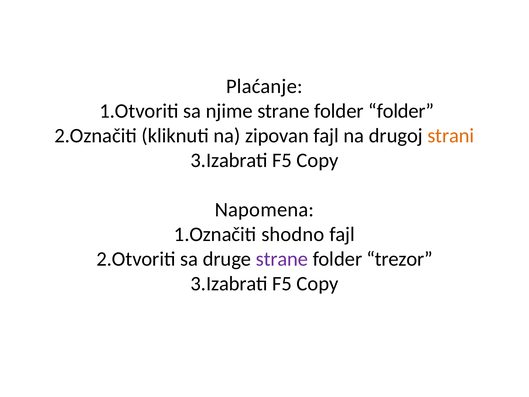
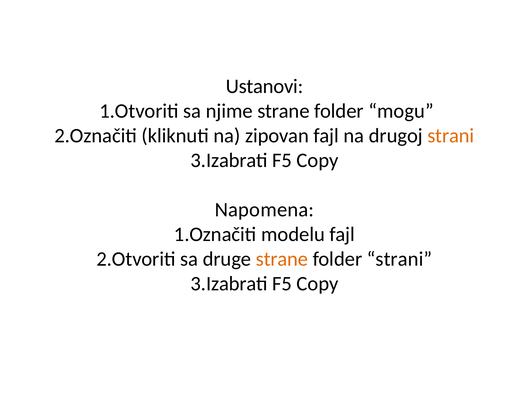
Plaćanje: Plaćanje -> Ustanovi
folder folder: folder -> mogu
shodno: shodno -> modelu
strane at (282, 259) colour: purple -> orange
folder trezor: trezor -> strani
